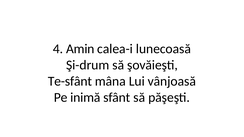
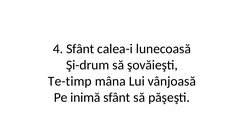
4 Amin: Amin -> Sfânt
Te-sfânt: Te-sfânt -> Te-timp
